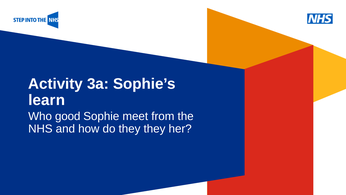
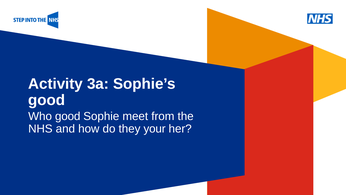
learn at (47, 100): learn -> good
they they: they -> your
